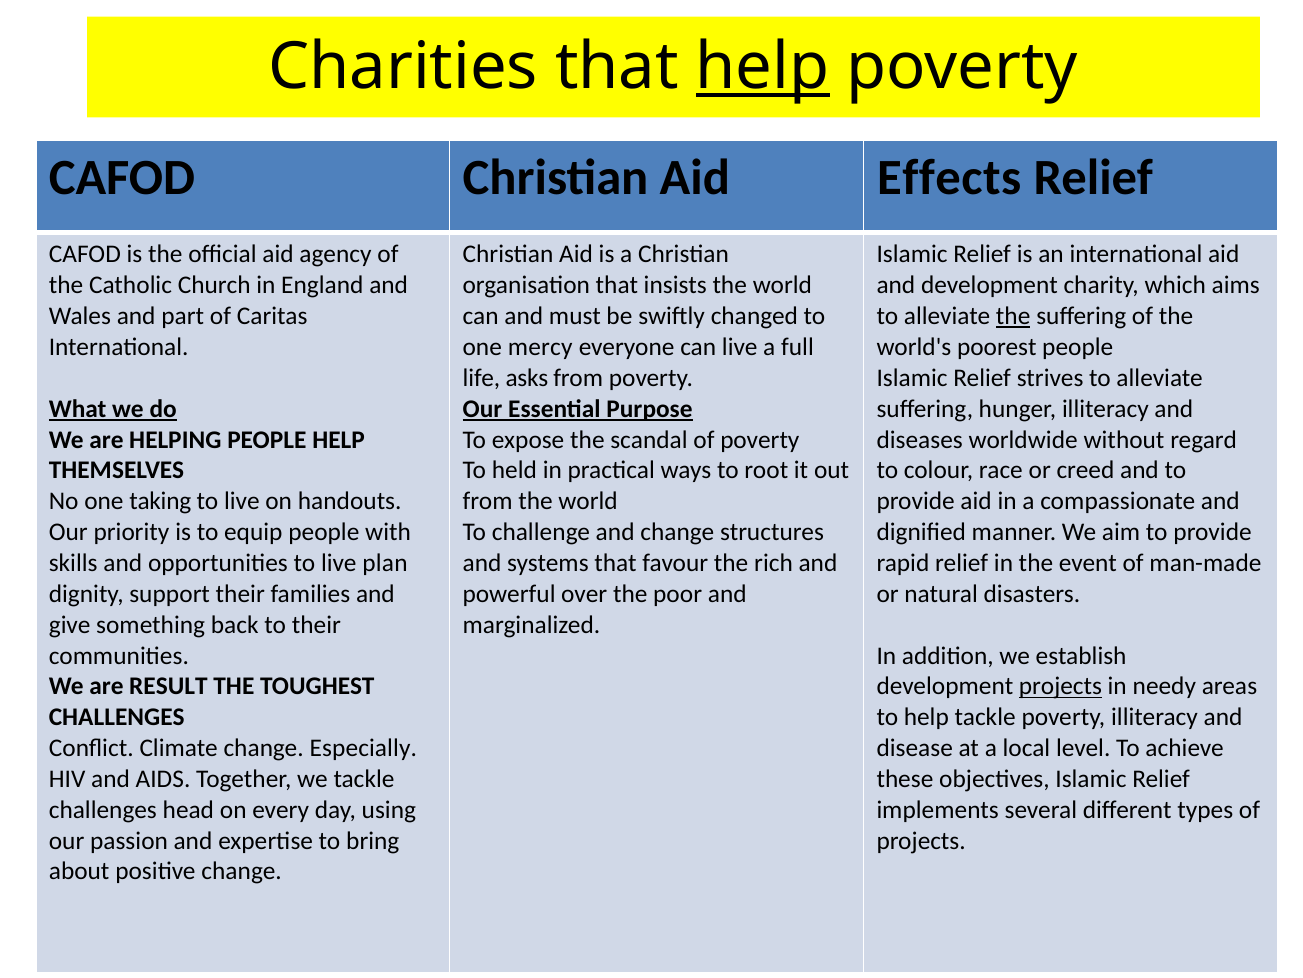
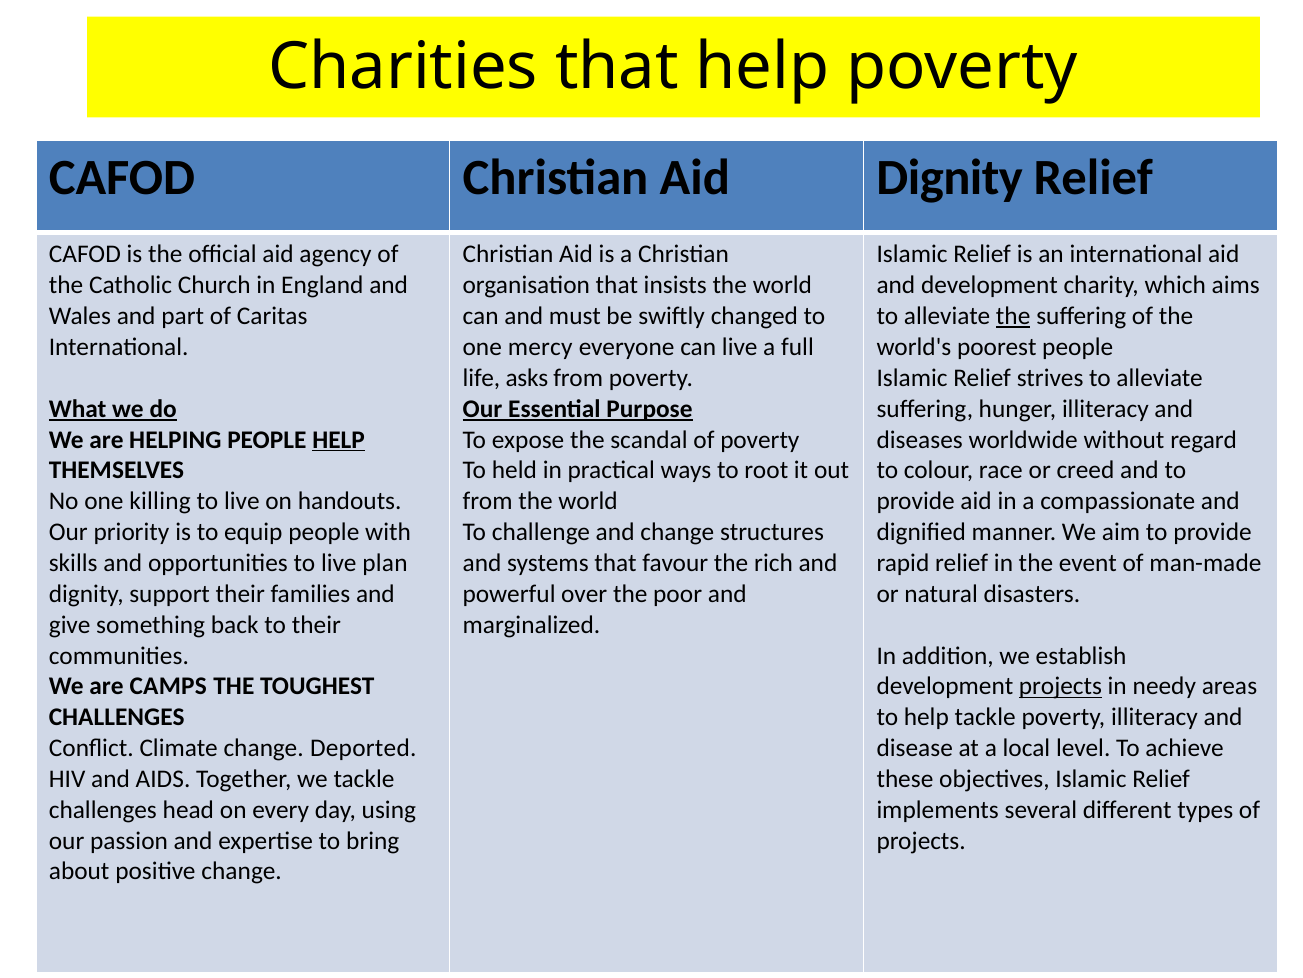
help at (763, 67) underline: present -> none
Aid Effects: Effects -> Dignity
HELP at (339, 439) underline: none -> present
taking: taking -> killing
RESULT: RESULT -> CAMPS
Especially: Especially -> Deported
